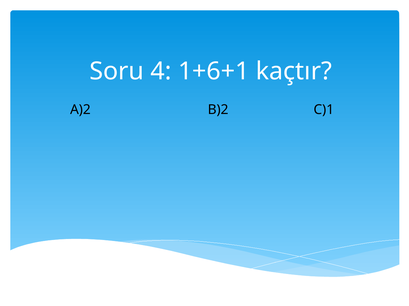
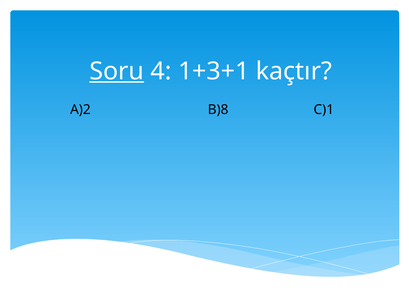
Soru underline: none -> present
1+6+1: 1+6+1 -> 1+3+1
B)2: B)2 -> B)8
